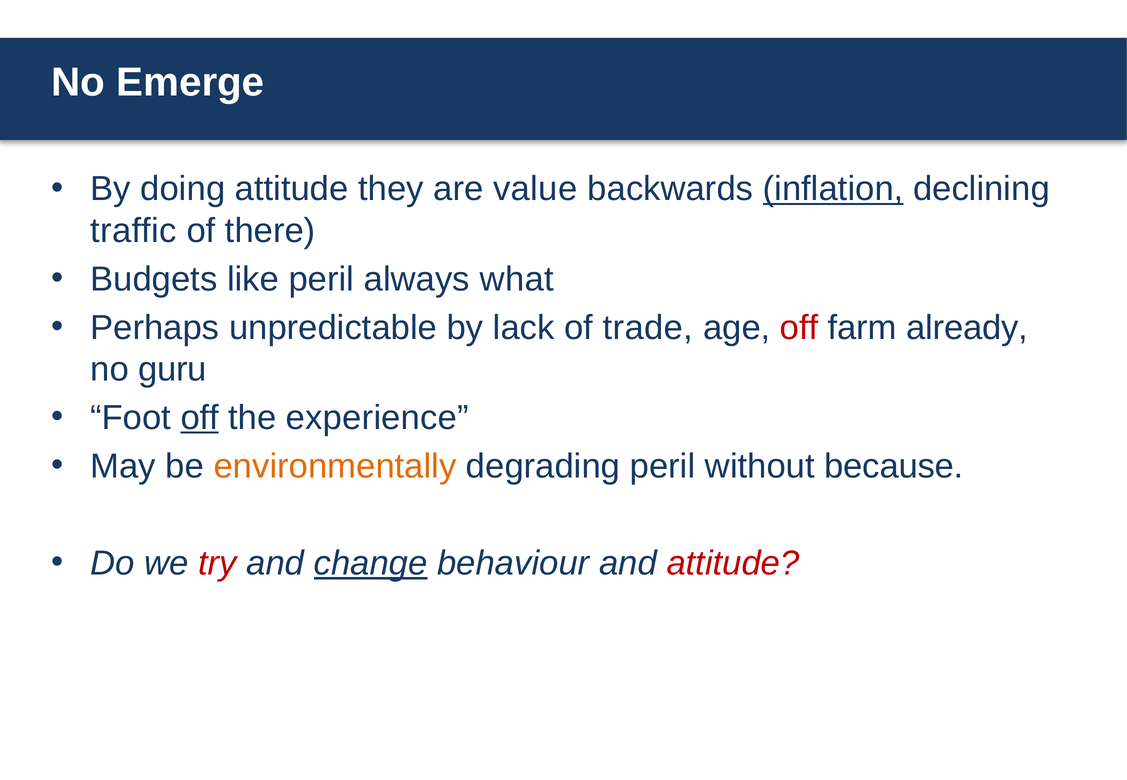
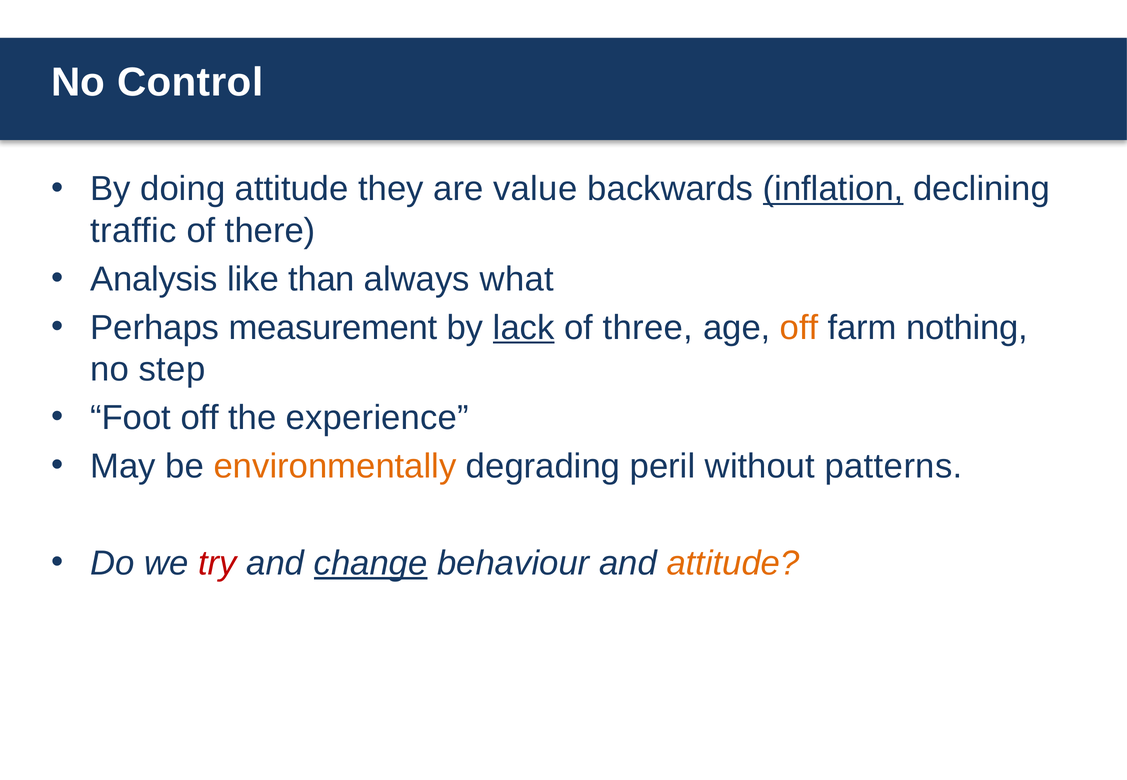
Emerge: Emerge -> Control
Budgets: Budgets -> Analysis
like peril: peril -> than
unpredictable: unpredictable -> measurement
lack underline: none -> present
trade: trade -> three
off at (799, 328) colour: red -> orange
already: already -> nothing
guru: guru -> step
off at (200, 418) underline: present -> none
because: because -> patterns
attitude at (733, 564) colour: red -> orange
